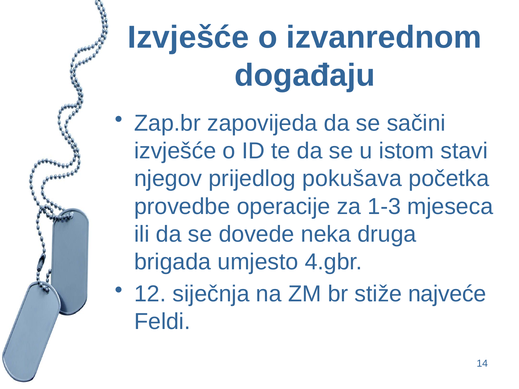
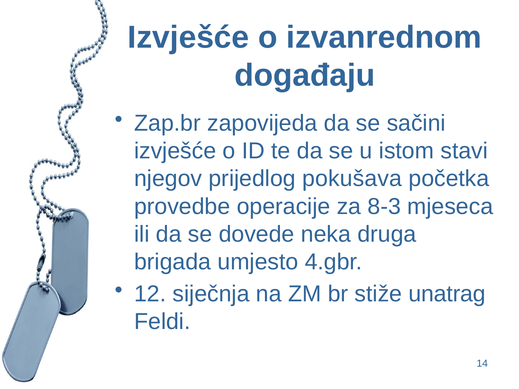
1-3: 1-3 -> 8-3
najveće: najveće -> unatrag
